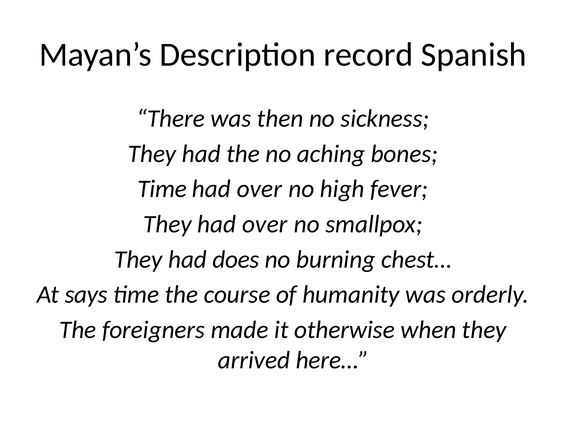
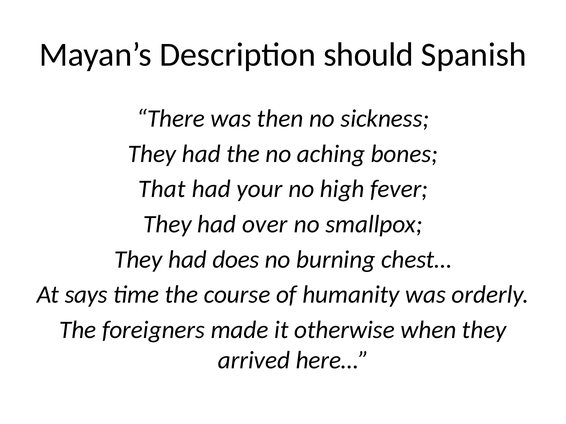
record: record -> should
Time at (162, 189): Time -> That
over at (259, 189): over -> your
